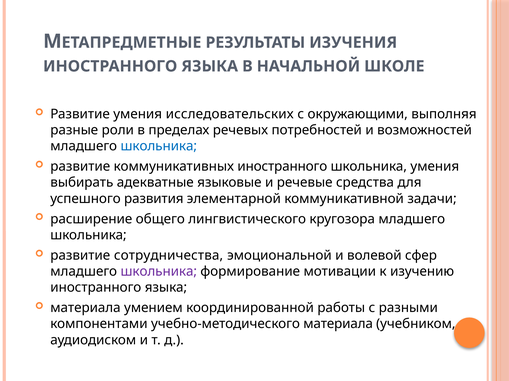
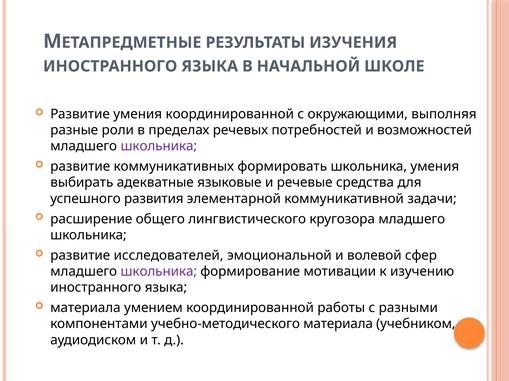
умения исследовательских: исследовательских -> координированной
школьника at (159, 146) colour: blue -> purple
коммуникативных иностранного: иностранного -> формировать
сотрудничества: сотрудничества -> исследователей
